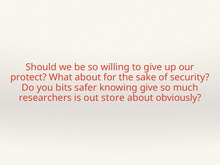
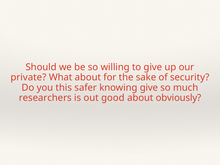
protect: protect -> private
bits: bits -> this
store: store -> good
